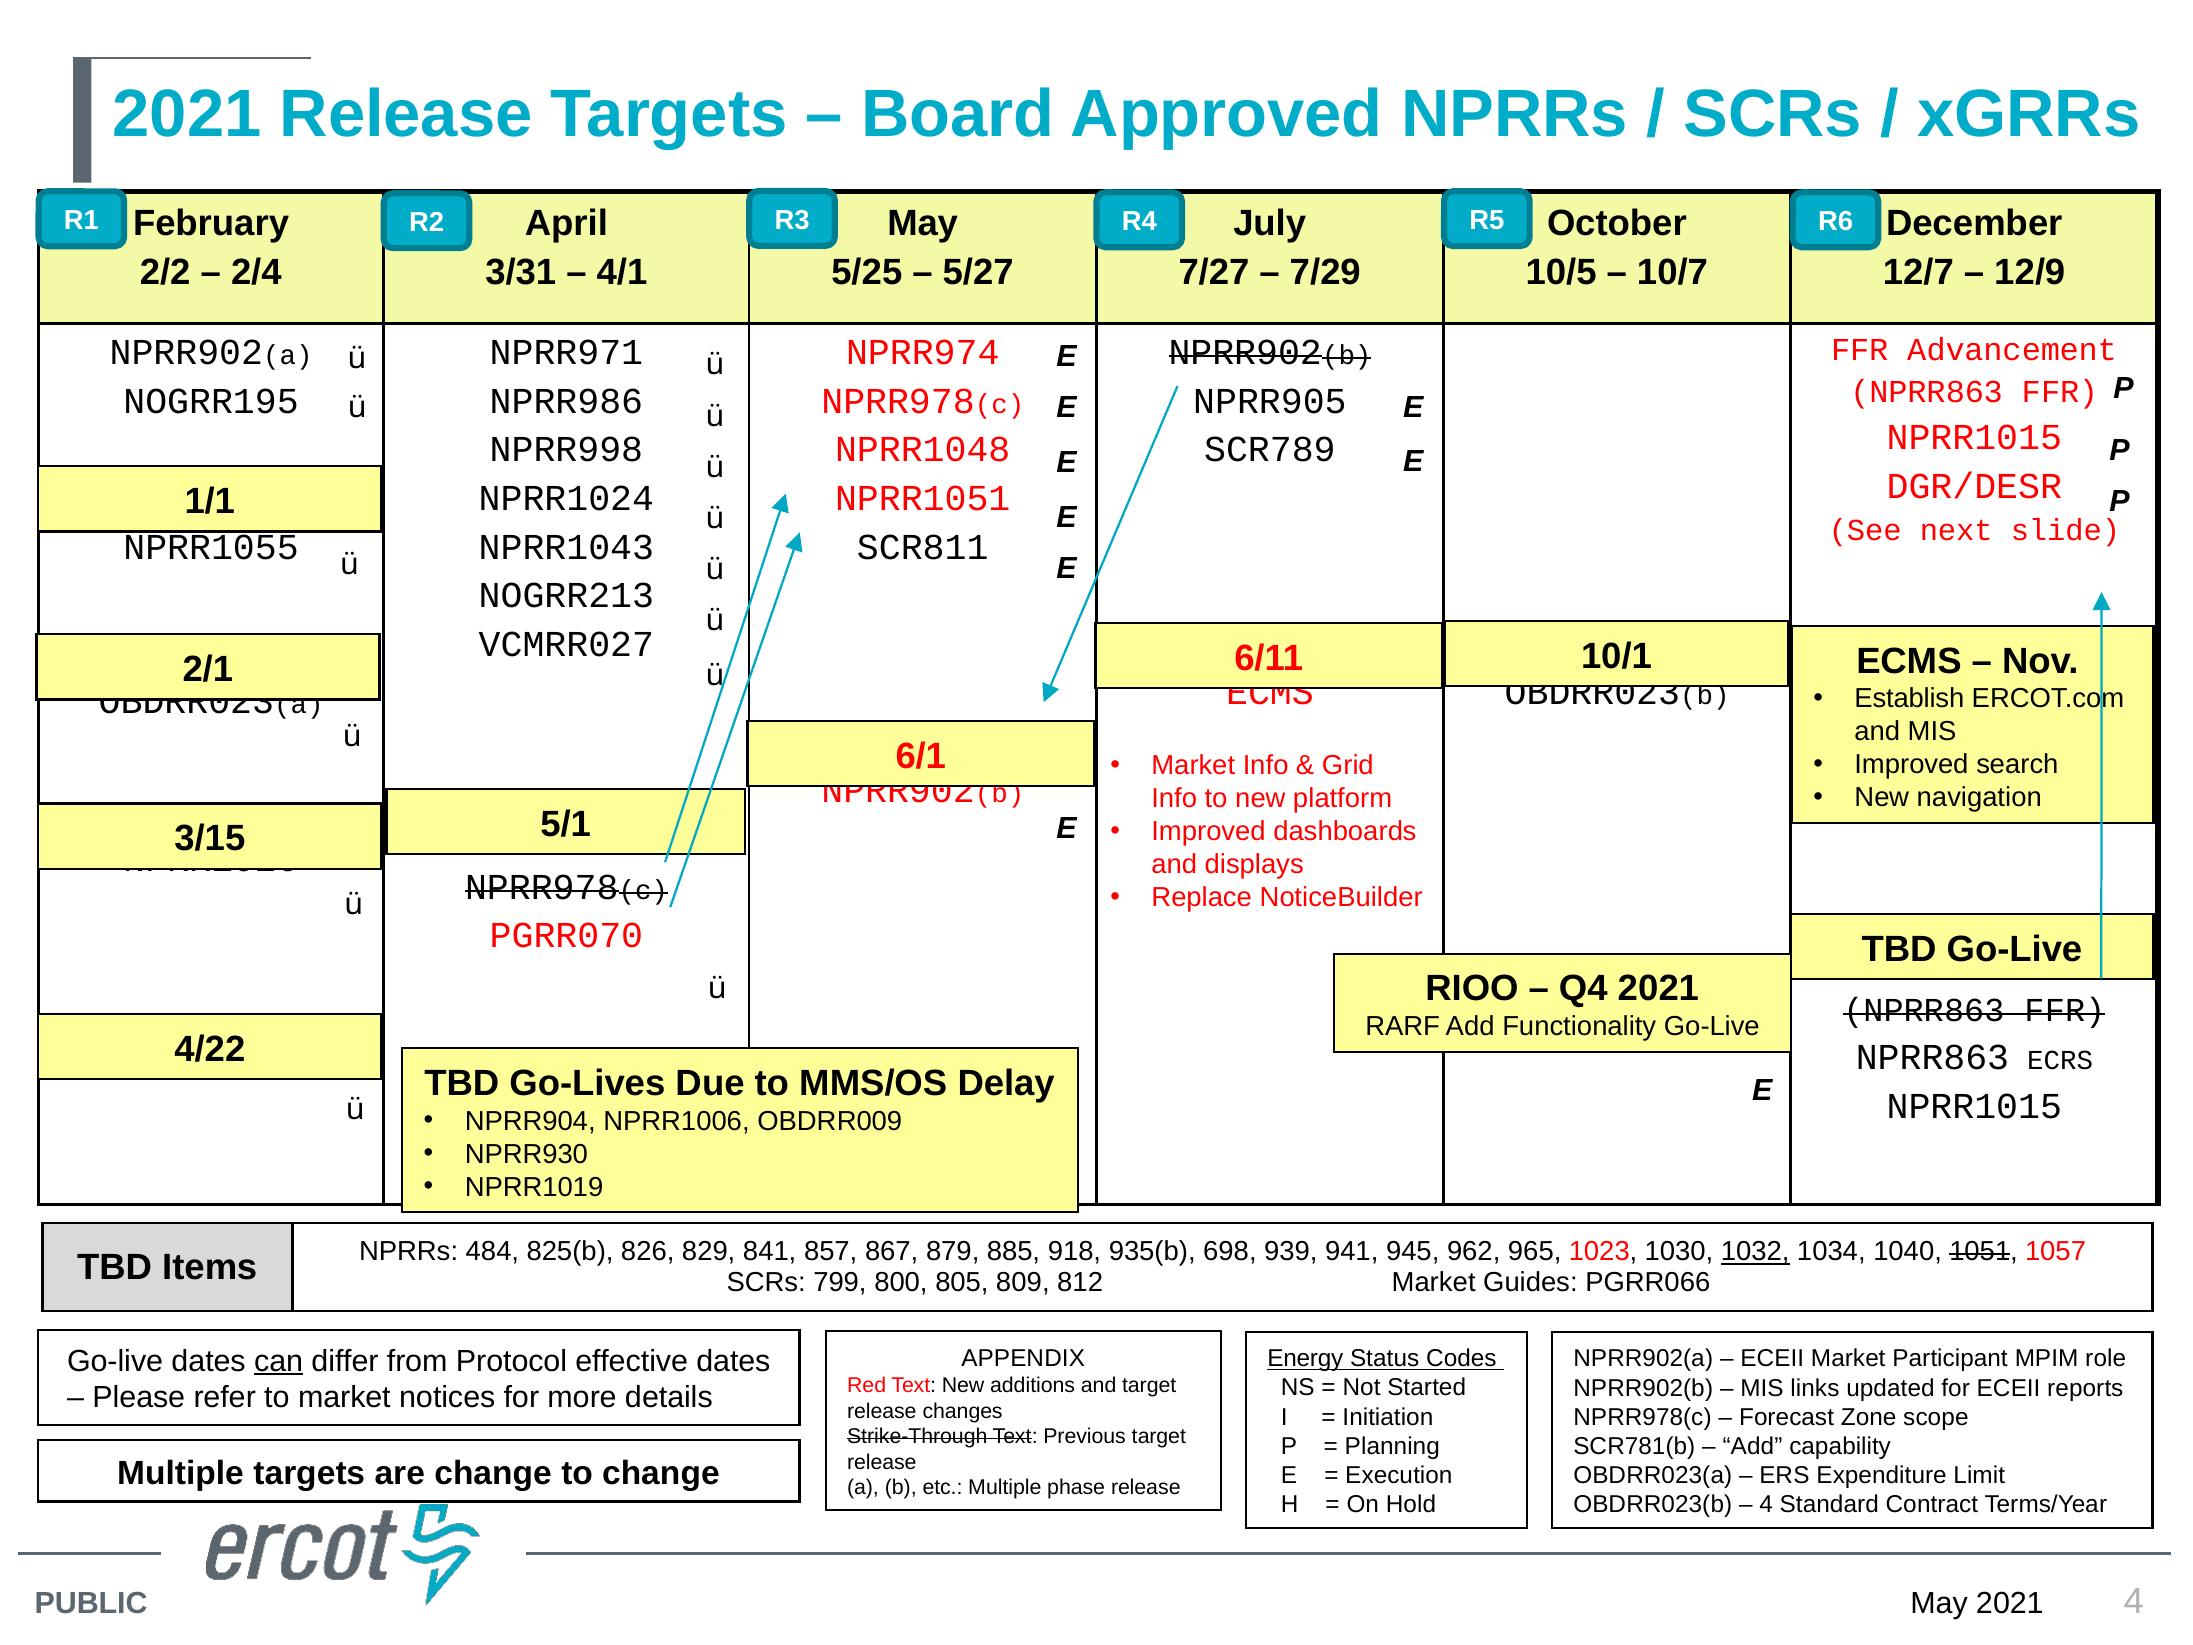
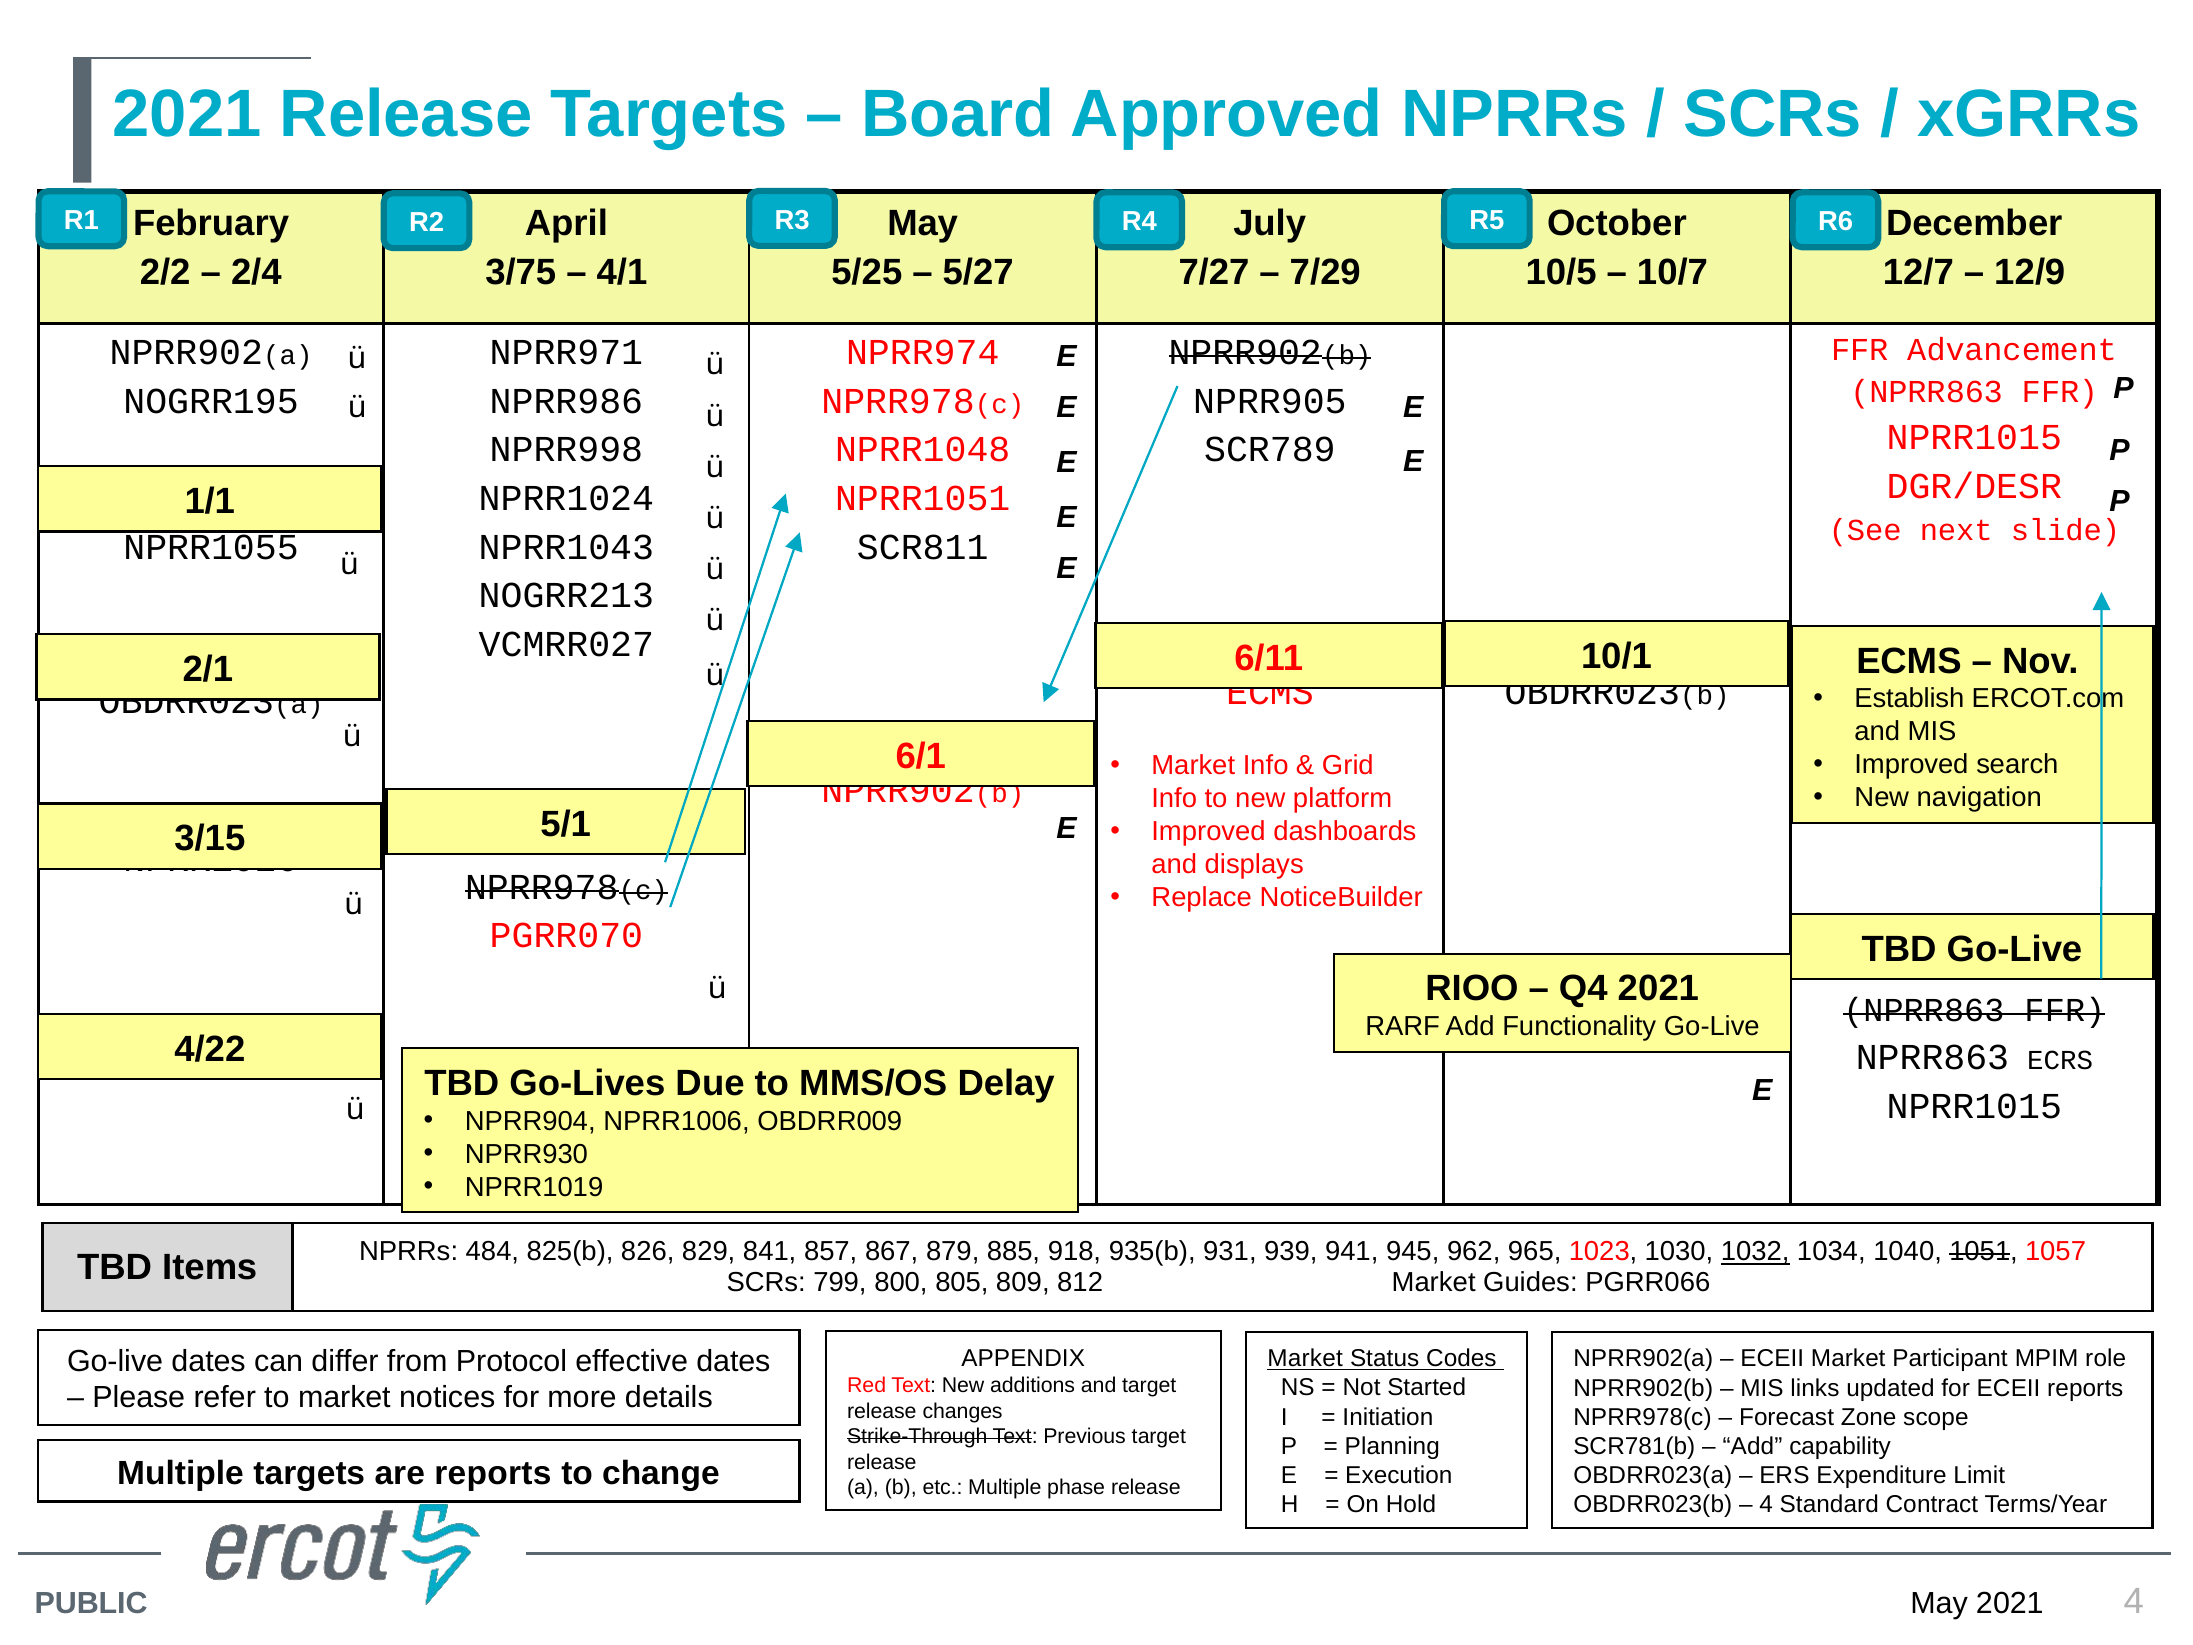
3/31: 3/31 -> 3/75
698: 698 -> 931
can underline: present -> none
Energy at (1305, 1358): Energy -> Market
are change: change -> reports
